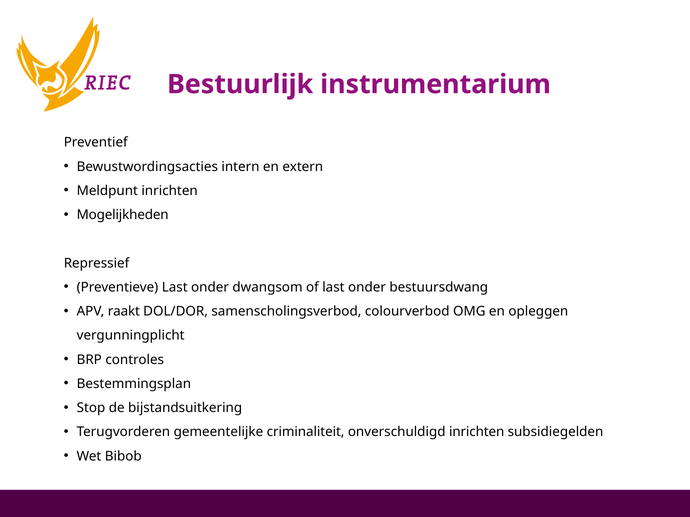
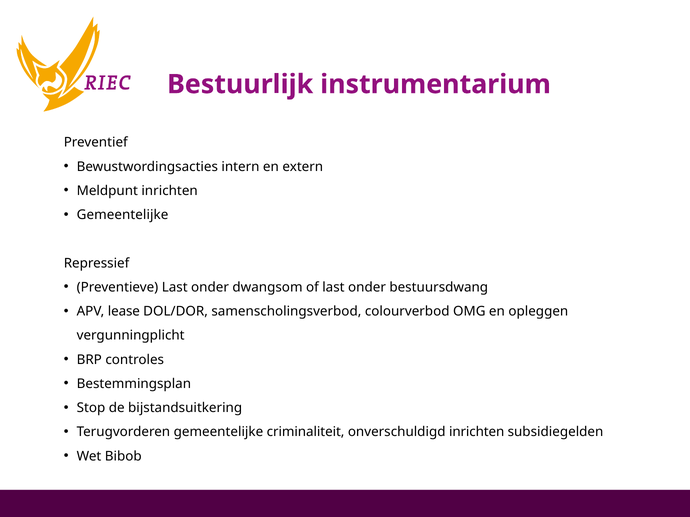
Mogelijkheden at (123, 215): Mogelijkheden -> Gemeentelijke
raakt: raakt -> lease
